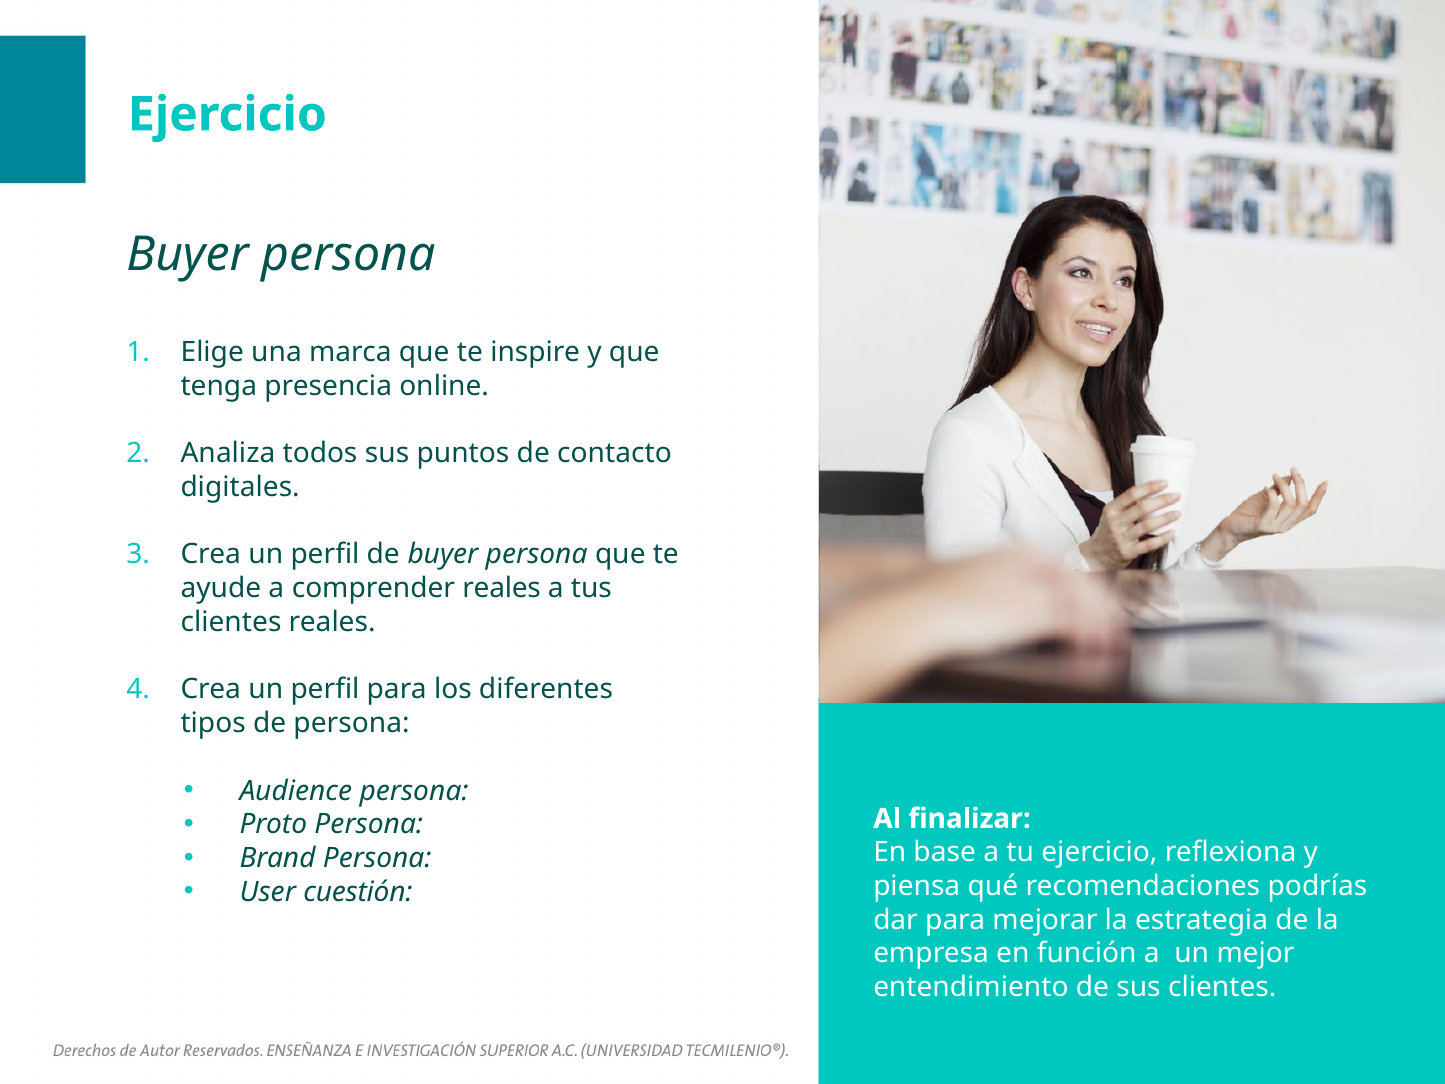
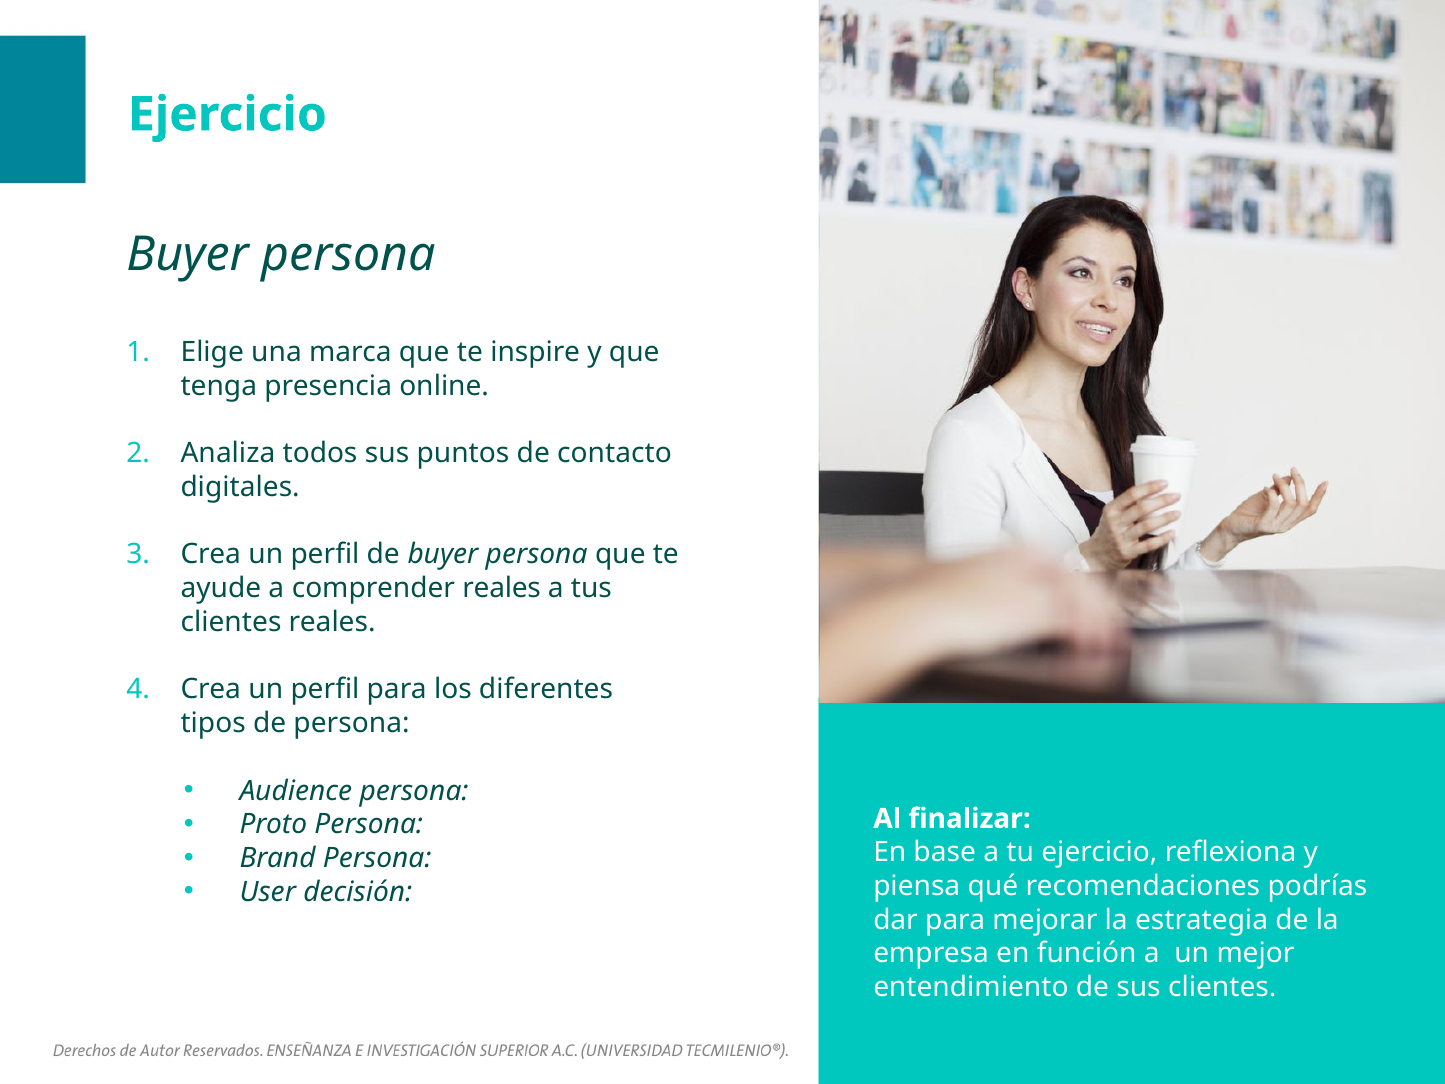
cuestión: cuestión -> decisión
